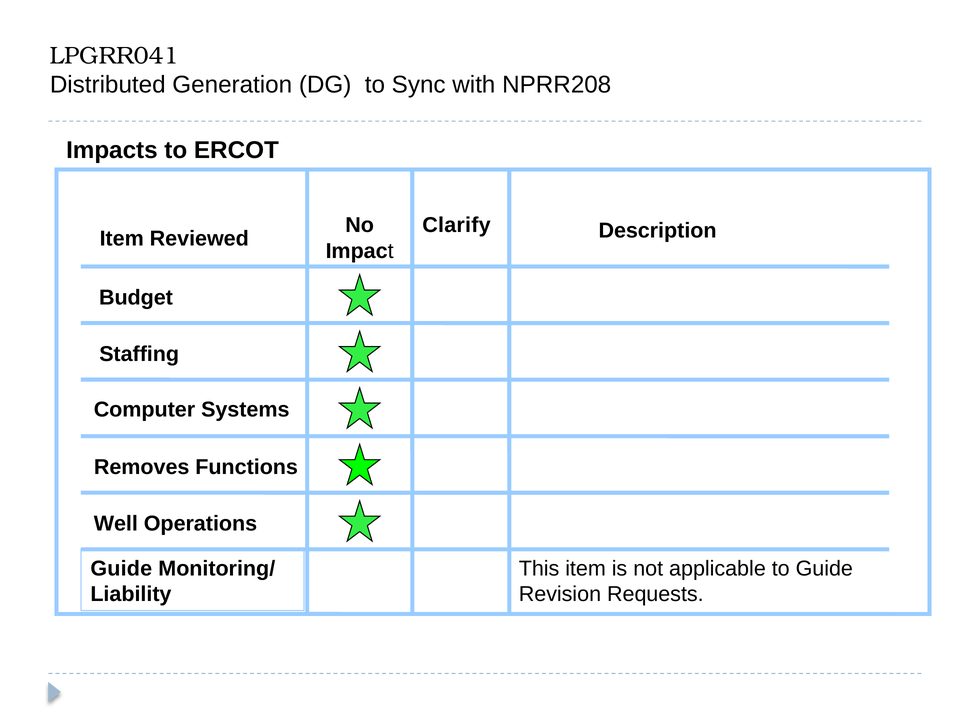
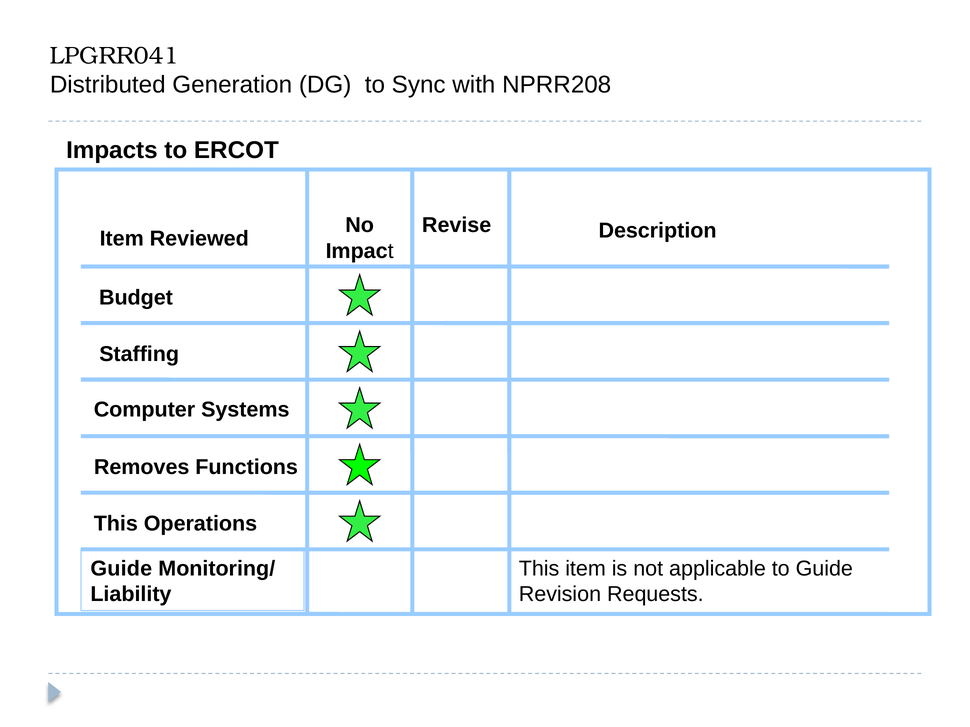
Clarify: Clarify -> Revise
Well at (116, 524): Well -> This
